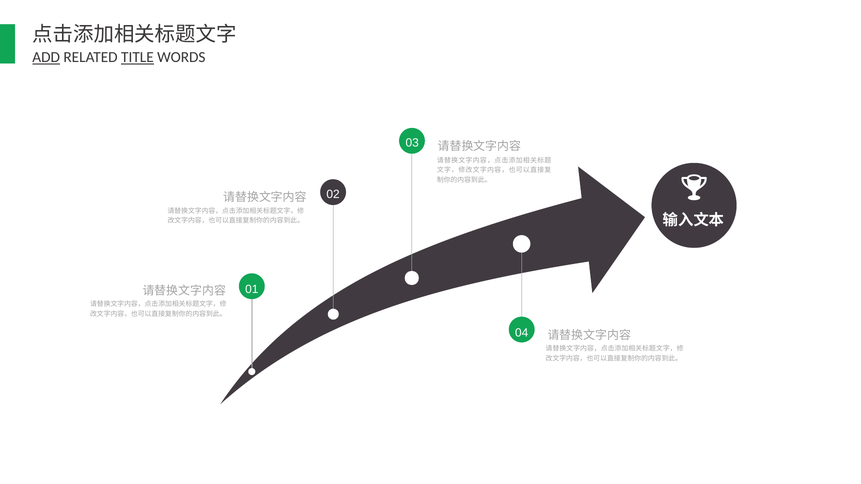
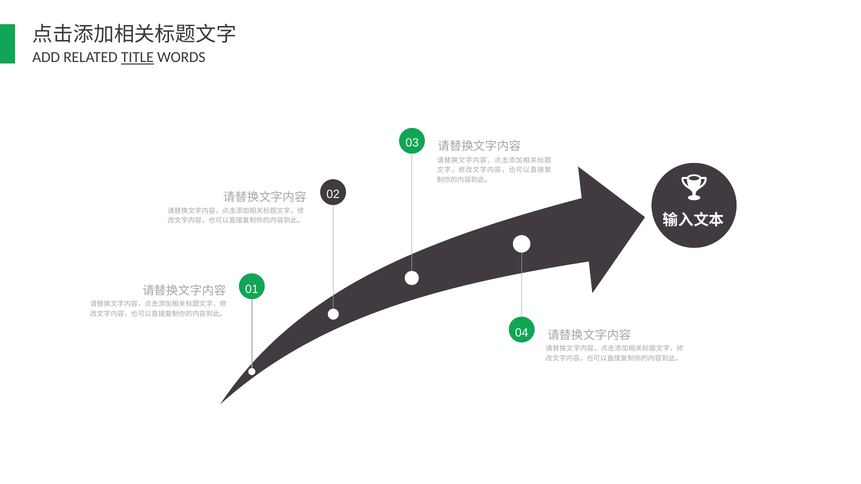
ADD underline: present -> none
